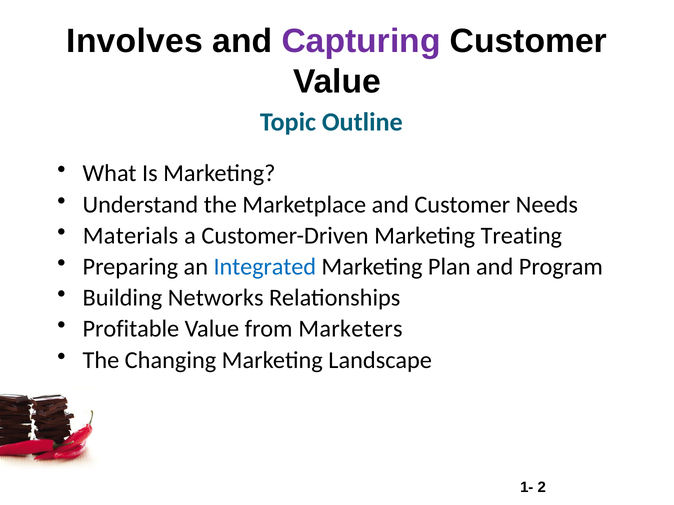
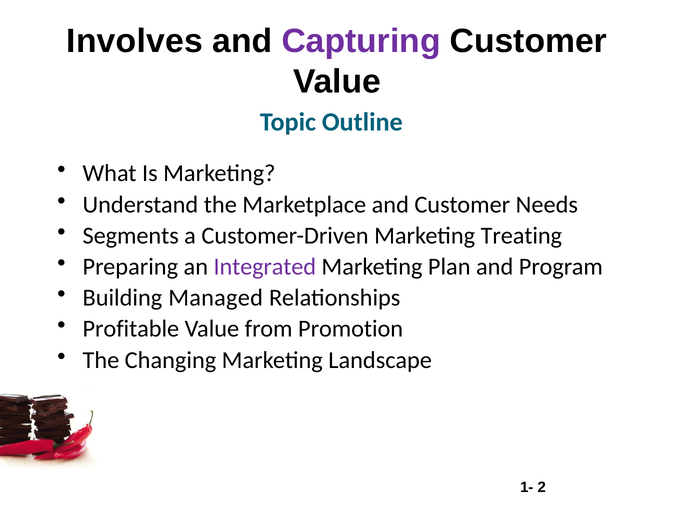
Materials: Materials -> Segments
Integrated colour: blue -> purple
Networks: Networks -> Managed
Marketers: Marketers -> Promotion
